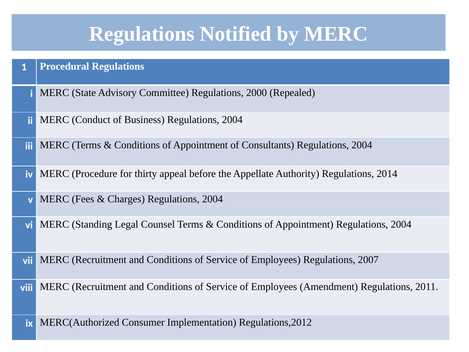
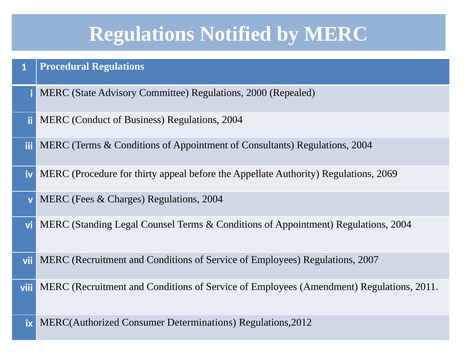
2014: 2014 -> 2069
Implementation: Implementation -> Determinations
